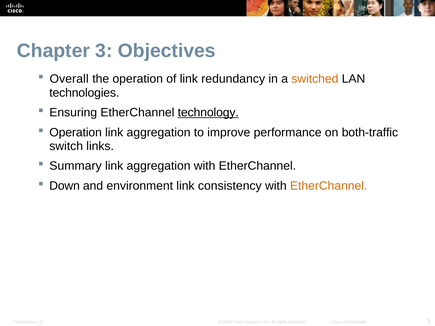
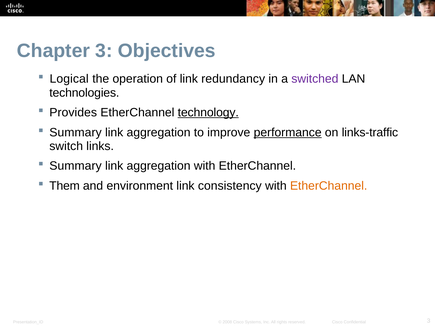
Overall: Overall -> Logical
switched colour: orange -> purple
Ensuring: Ensuring -> Provides
Operation at (76, 132): Operation -> Summary
performance underline: none -> present
both-traffic: both-traffic -> links-traffic
Down: Down -> Them
